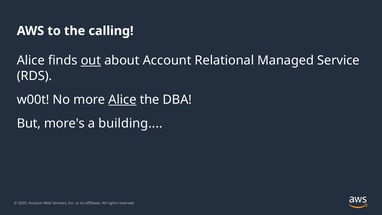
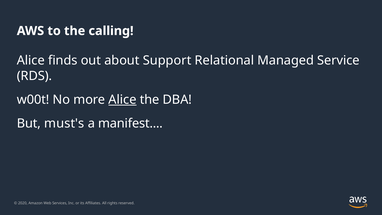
out underline: present -> none
Account: Account -> Support
more's: more's -> must's
building: building -> manifest
